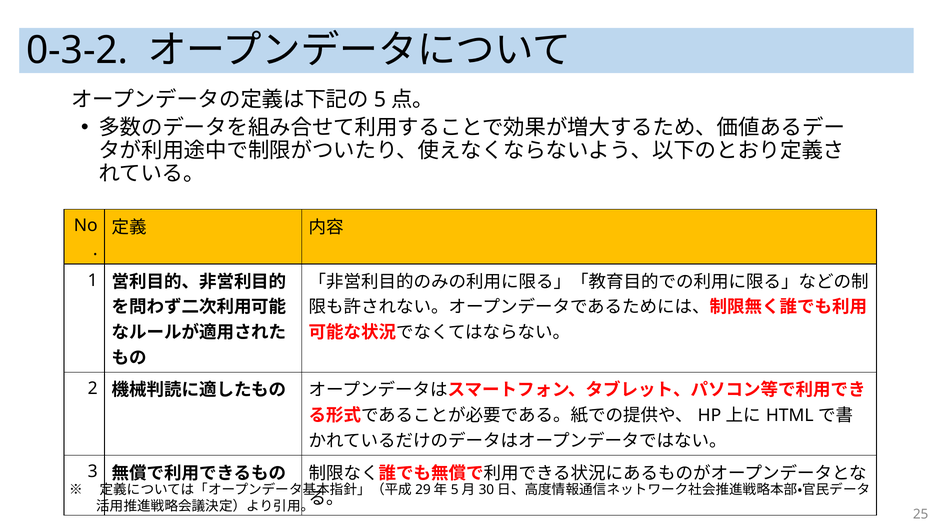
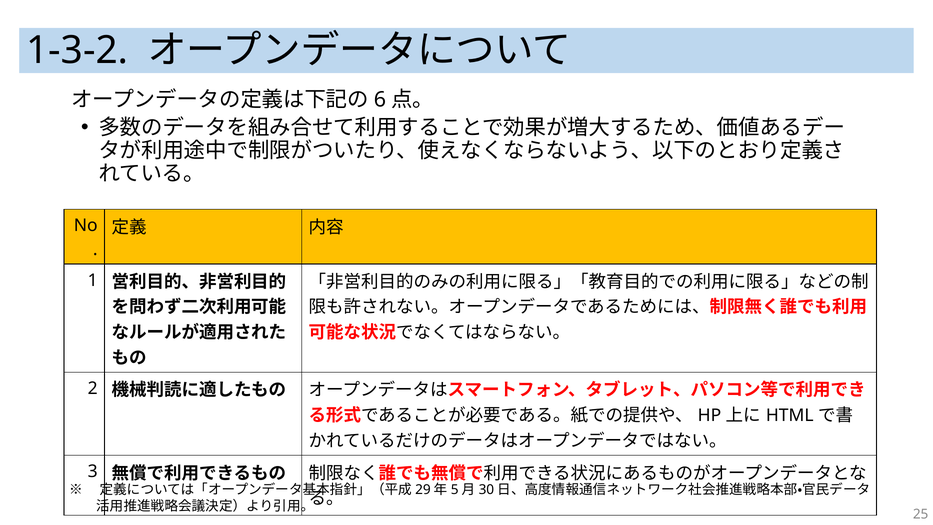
0-3-2: 0-3-2 -> 1-3-2
5: 5 -> 6
